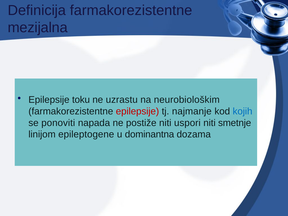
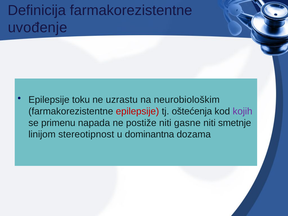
mezijalna: mezijalna -> uvođenje
najmanje: najmanje -> oštećenja
kojih colour: blue -> purple
ponoviti: ponoviti -> primenu
uspori: uspori -> gasne
epileptogene: epileptogene -> stereotipnost
